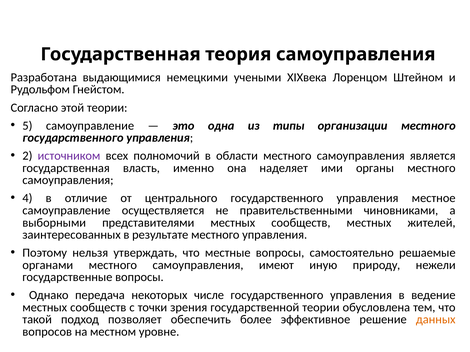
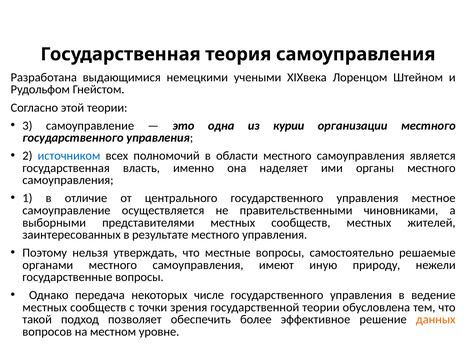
5: 5 -> 3
типы: типы -> курии
источником colour: purple -> blue
4: 4 -> 1
